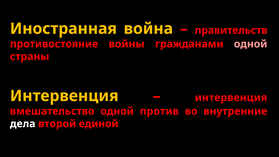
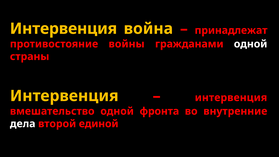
Иностранная at (63, 29): Иностранная -> Интервенция
правительств: правительств -> принадлежат
одной at (251, 44) colour: pink -> white
против: против -> фронта
